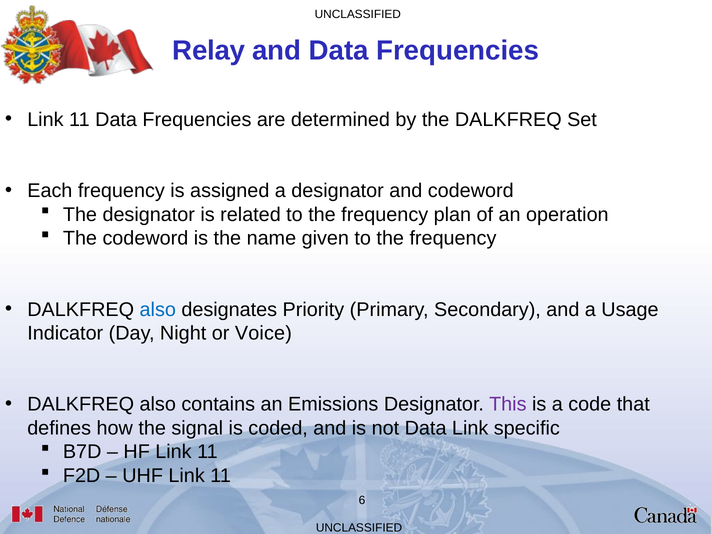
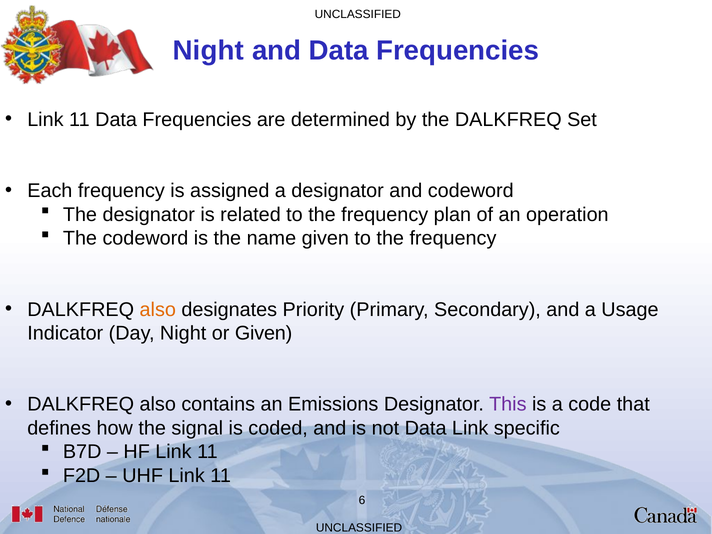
Relay at (209, 50): Relay -> Night
also at (158, 309) colour: blue -> orange
or Voice: Voice -> Given
